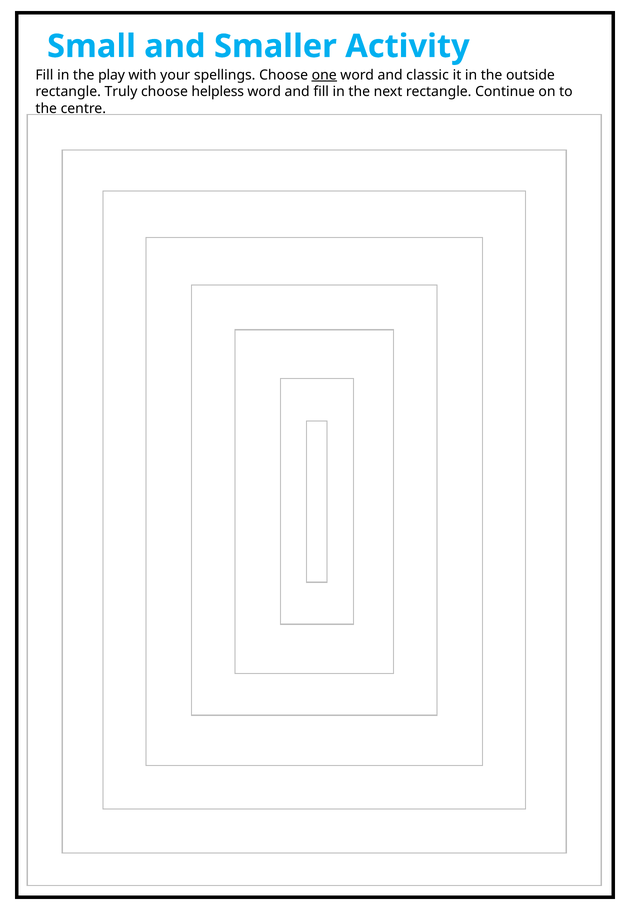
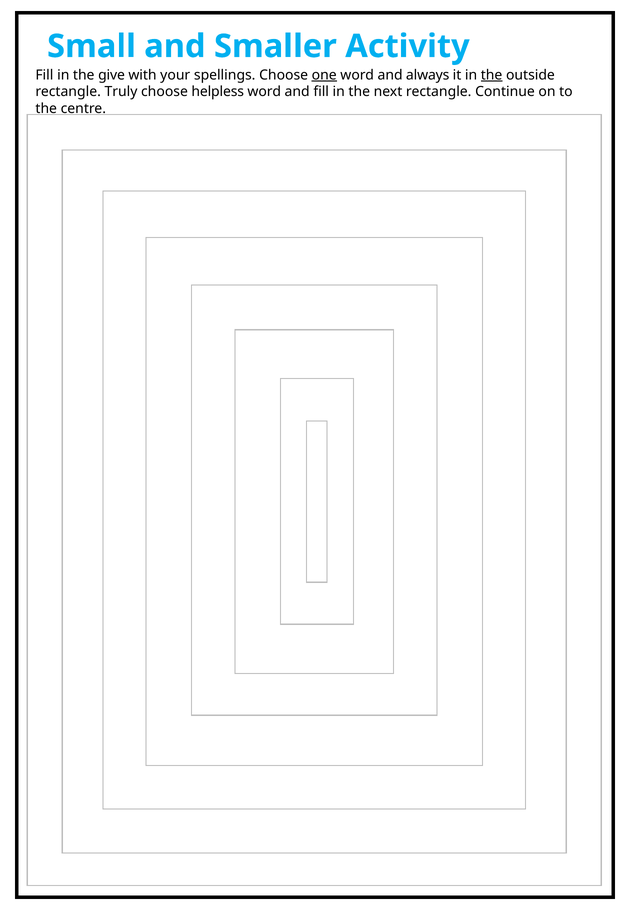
play: play -> give
classic: classic -> always
the at (492, 75) underline: none -> present
